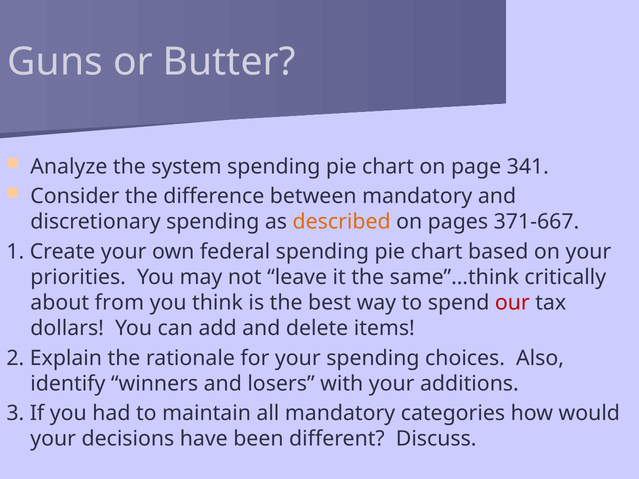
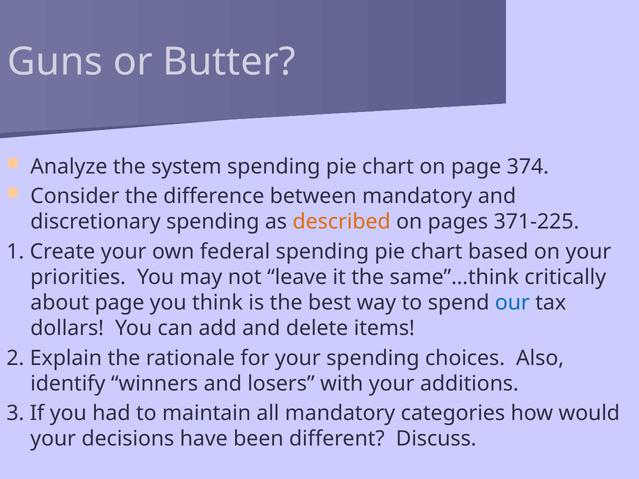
341: 341 -> 374
371-667: 371-667 -> 371-225
about from: from -> page
our colour: red -> blue
